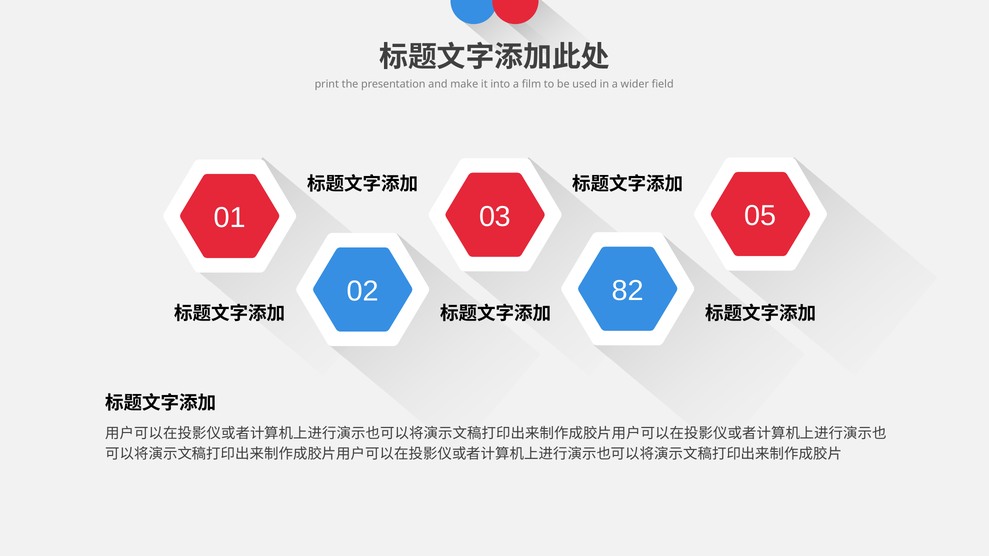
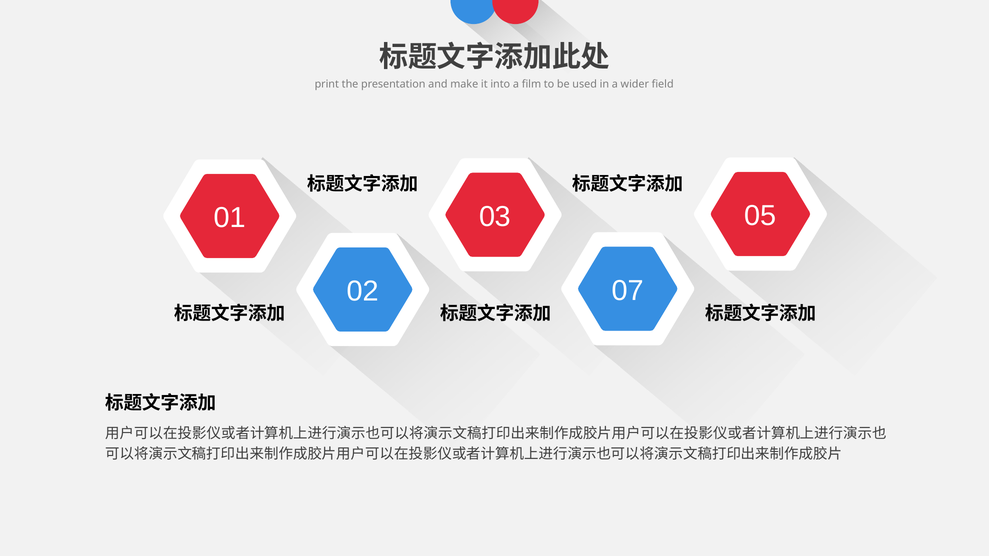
82: 82 -> 07
